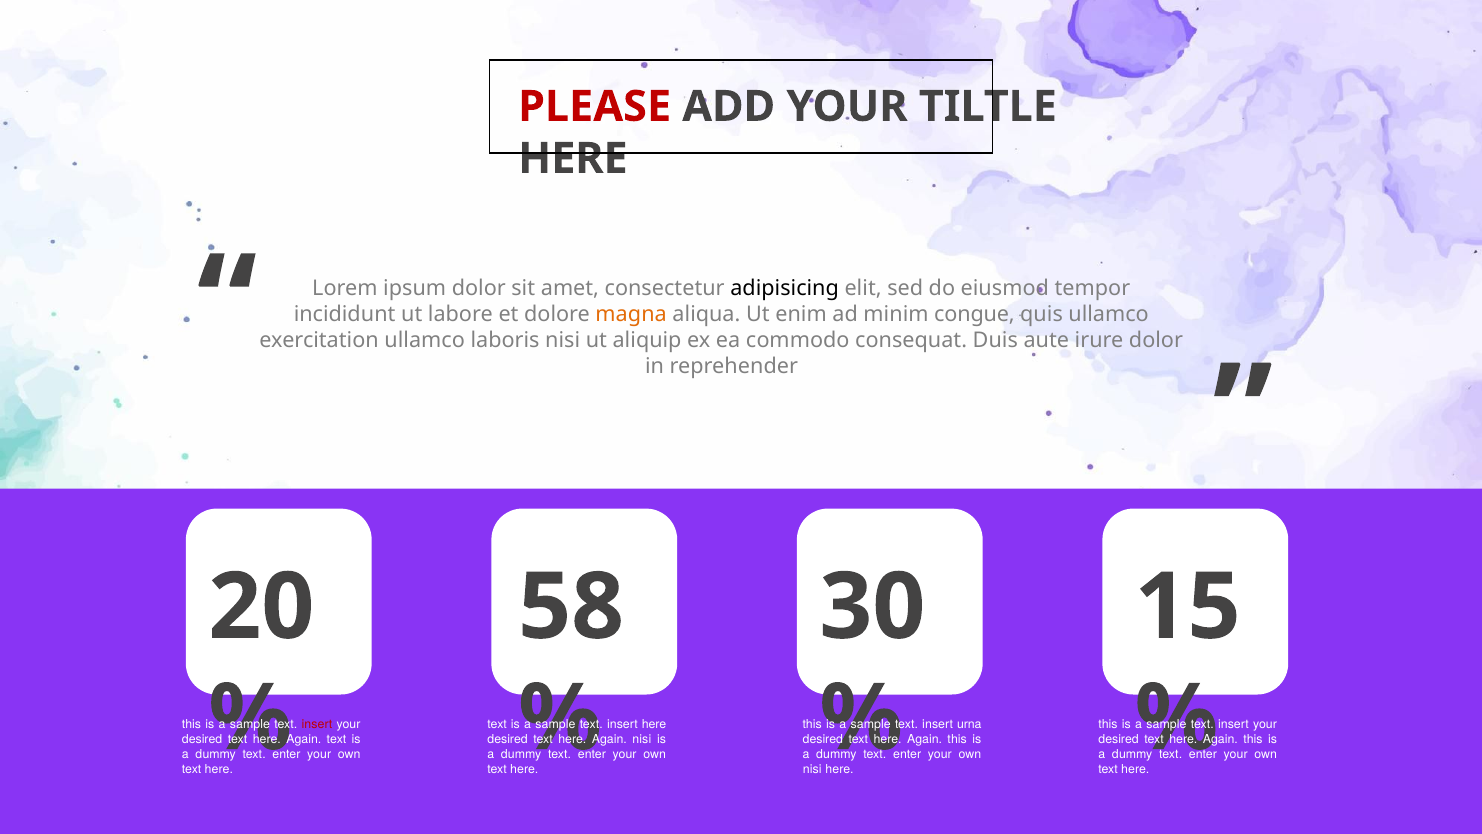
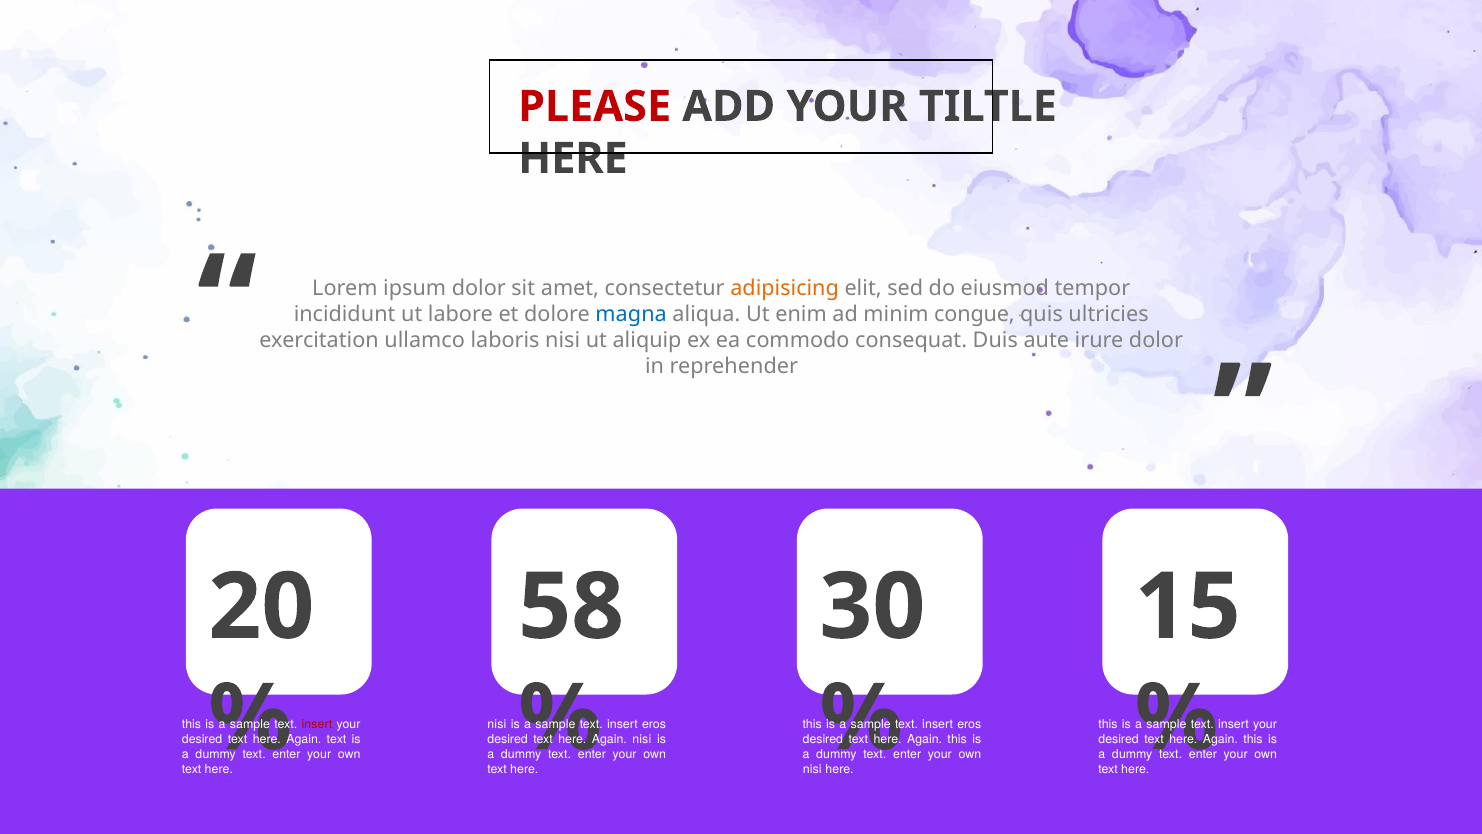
adipisicing colour: black -> orange
magna colour: orange -> blue
quis ullamco: ullamco -> ultricies
text at (497, 724): text -> nisi
here at (654, 724): here -> eros
urna at (969, 724): urna -> eros
